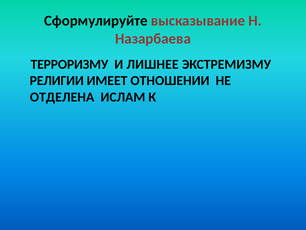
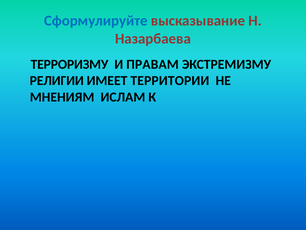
Сформулируйте colour: black -> blue
ЛИШНЕЕ: ЛИШНЕЕ -> ПРАВАМ
ОТНОШЕНИИ: ОТНОШЕНИИ -> ТЕРРИТОРИИ
ОТДЕЛЕНА: ОТДЕЛЕНА -> МНЕНИЯМ
